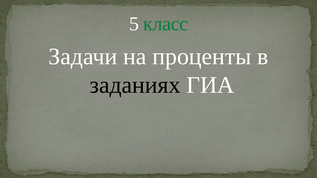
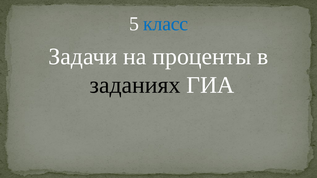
класс colour: green -> blue
